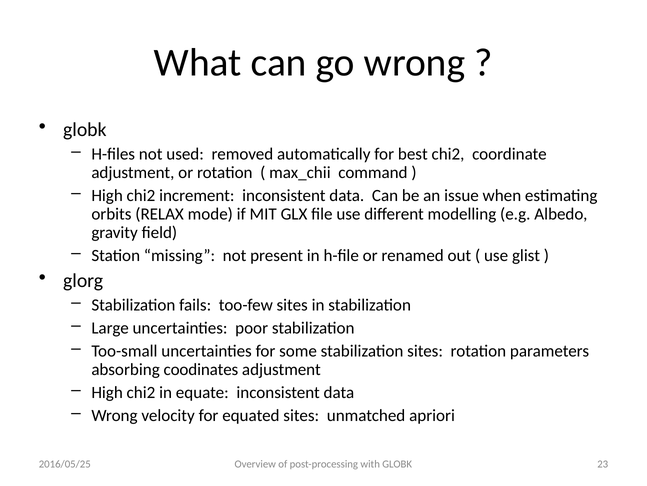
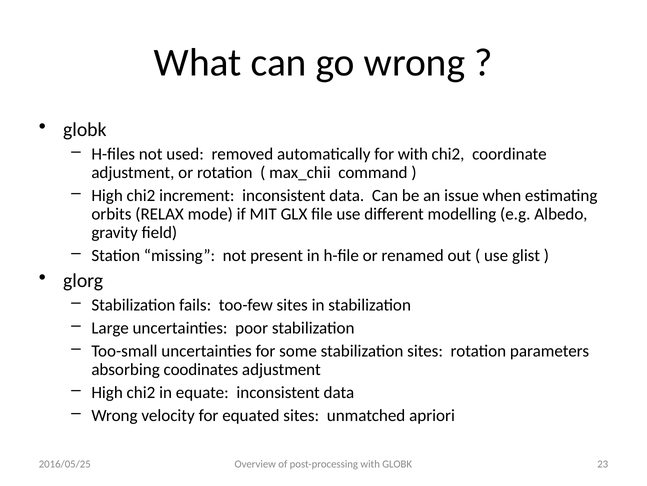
for best: best -> with
